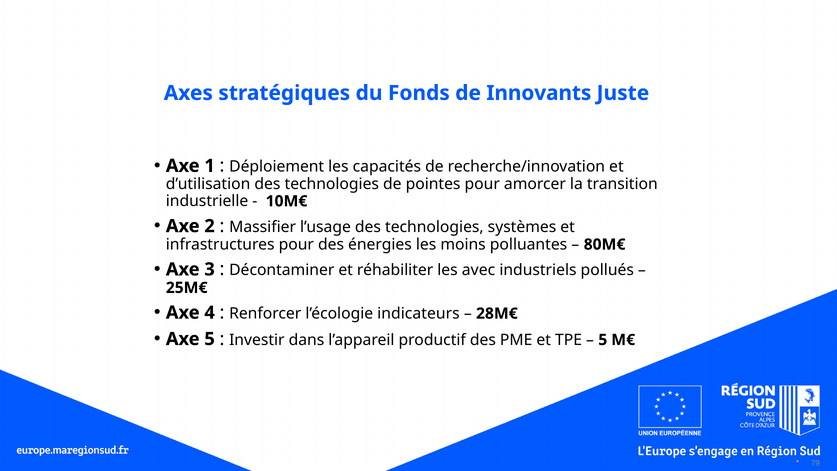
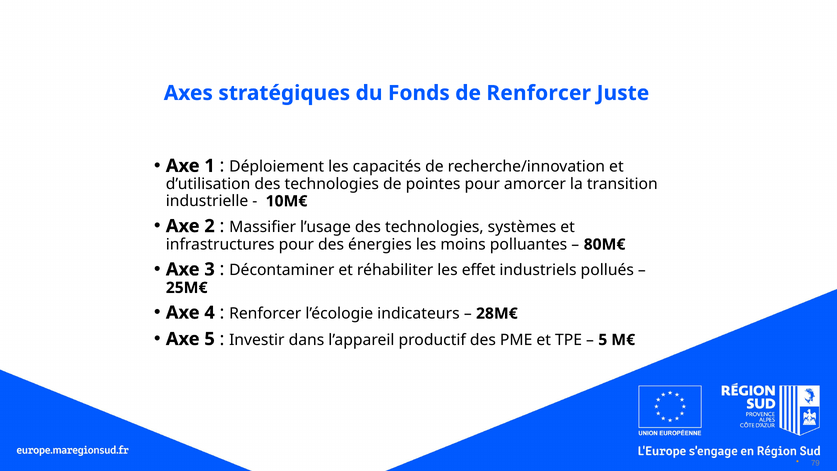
de Innovants: Innovants -> Renforcer
avec: avec -> effet
